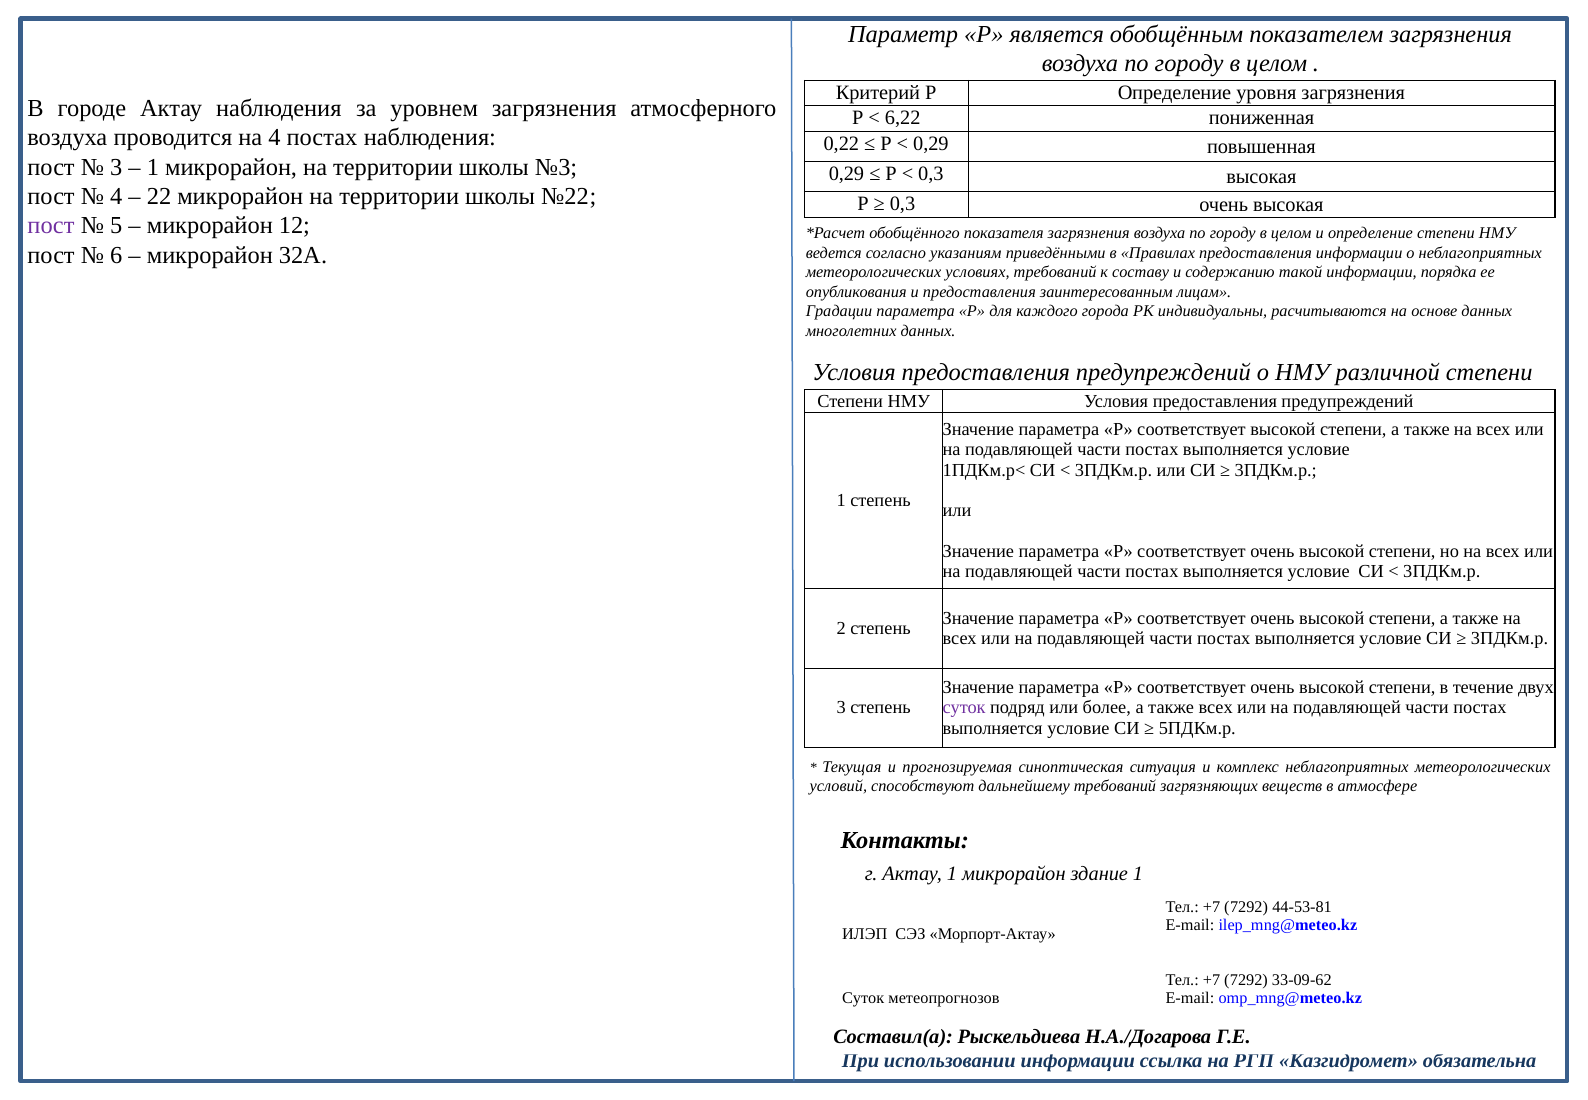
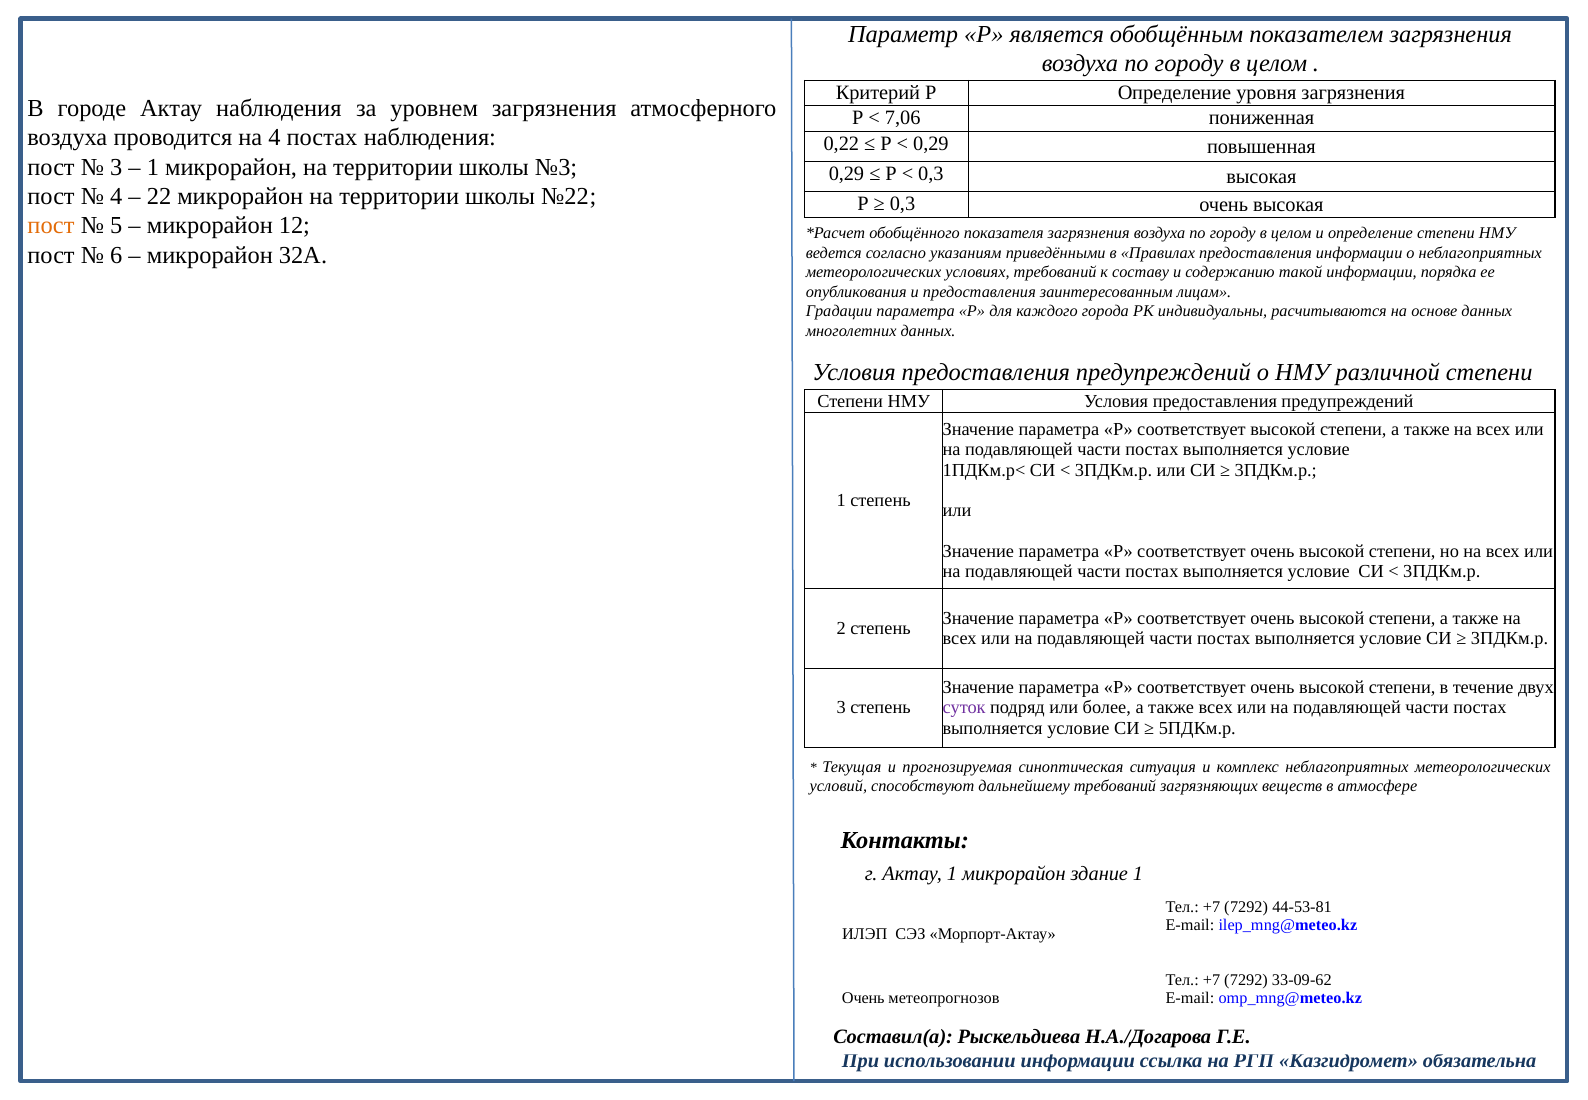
6,22: 6,22 -> 7,06
пост at (51, 226) colour: purple -> orange
Суток at (863, 998): Суток -> Очень
